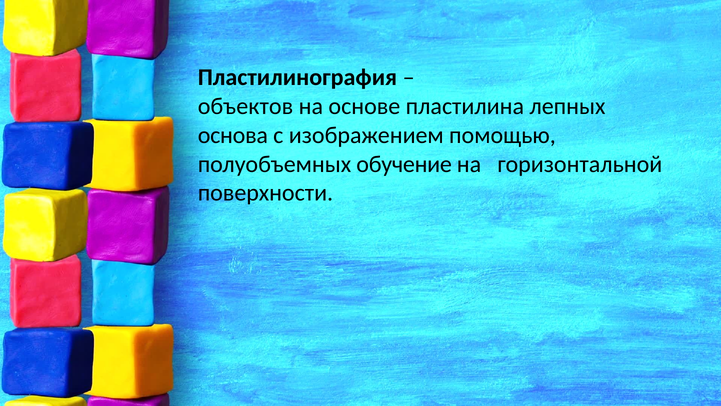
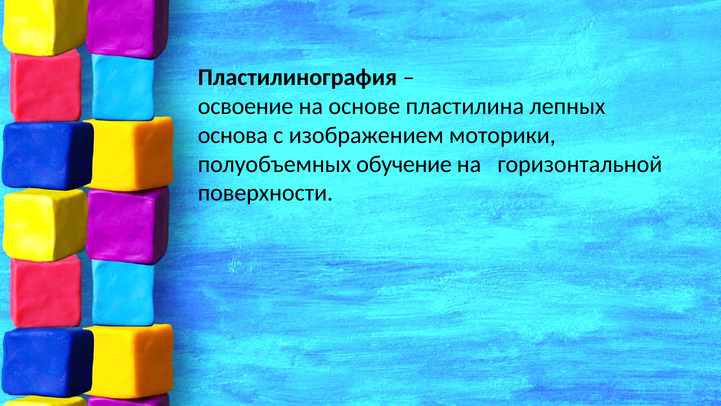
объектов: объектов -> освоение
помощью: помощью -> моторики
